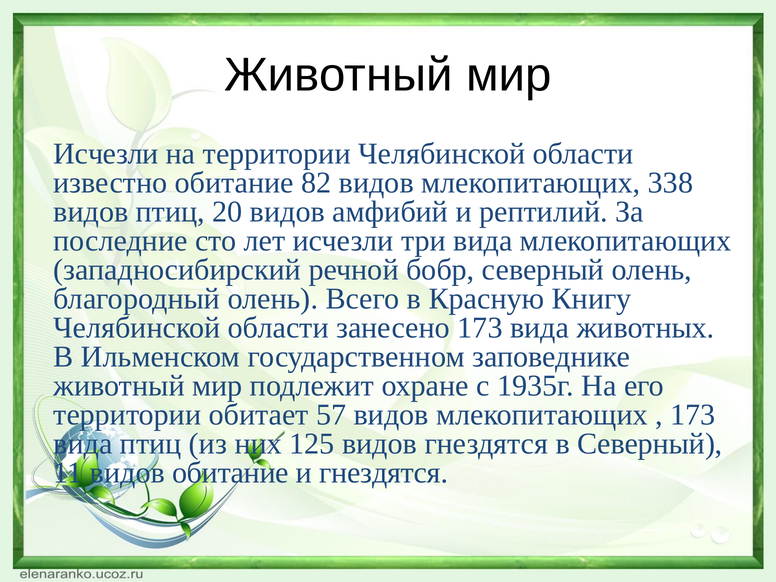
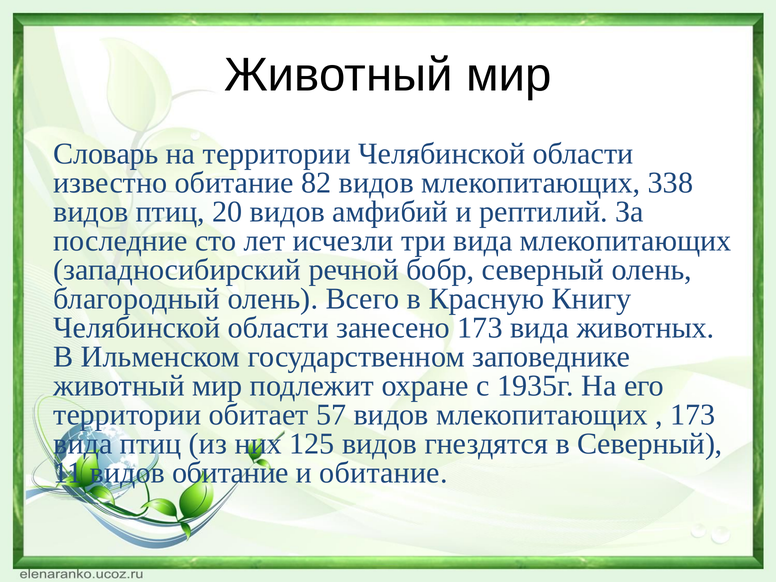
Исчезли at (106, 154): Исчезли -> Словарь
и гнездятся: гнездятся -> обитание
